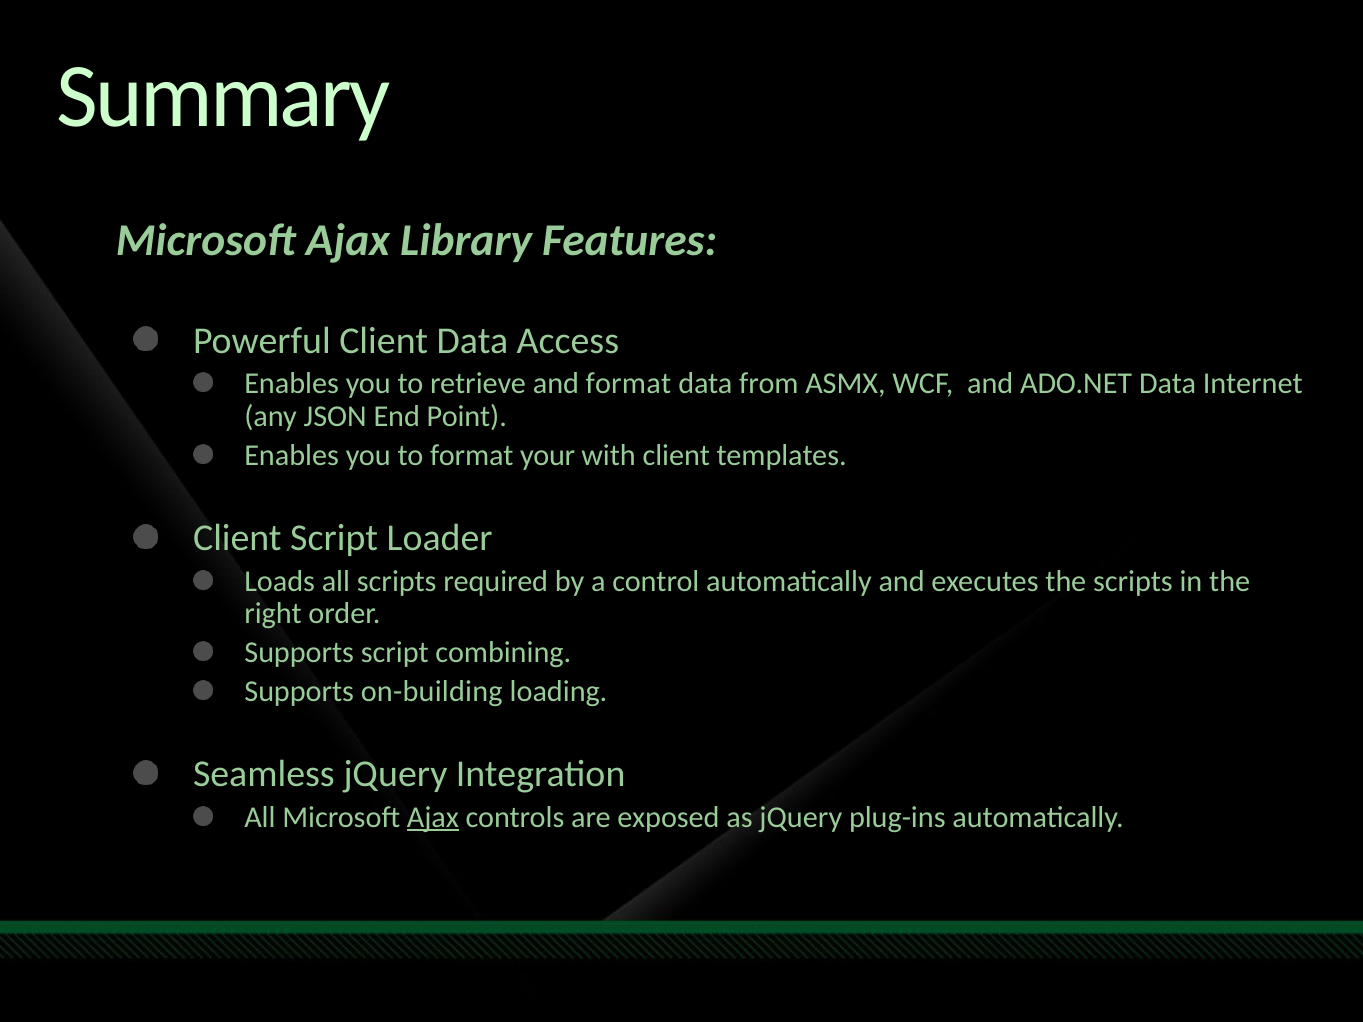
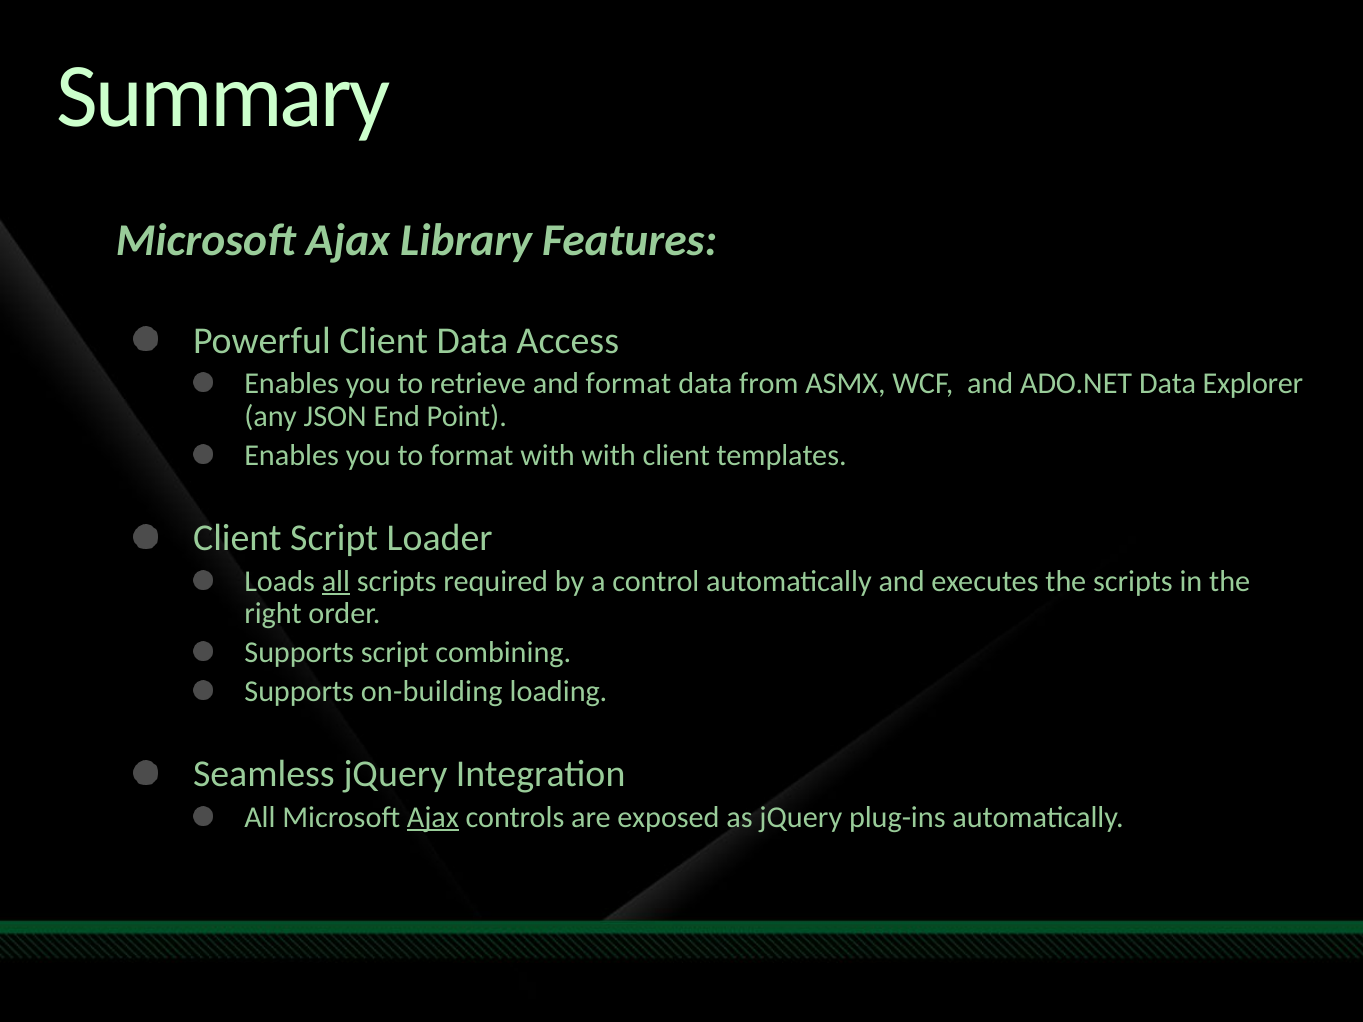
Internet: Internet -> Explorer
format your: your -> with
all at (336, 581) underline: none -> present
